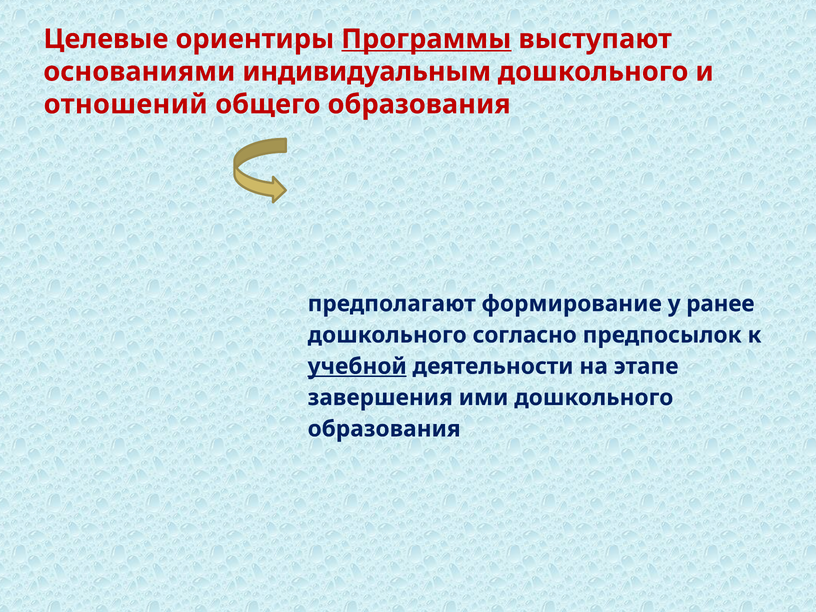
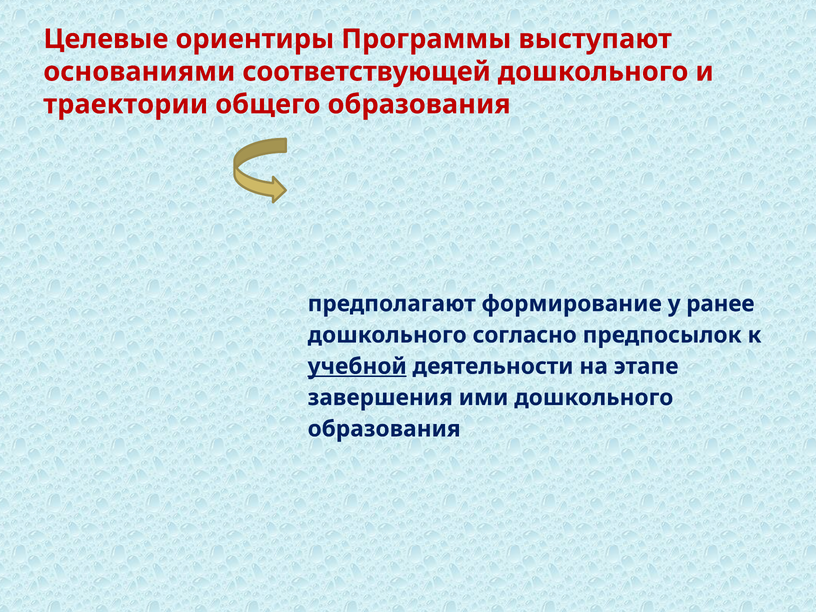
Программы underline: present -> none
индивидуальным: индивидуальным -> соответствующей
отношений: отношений -> траектории
